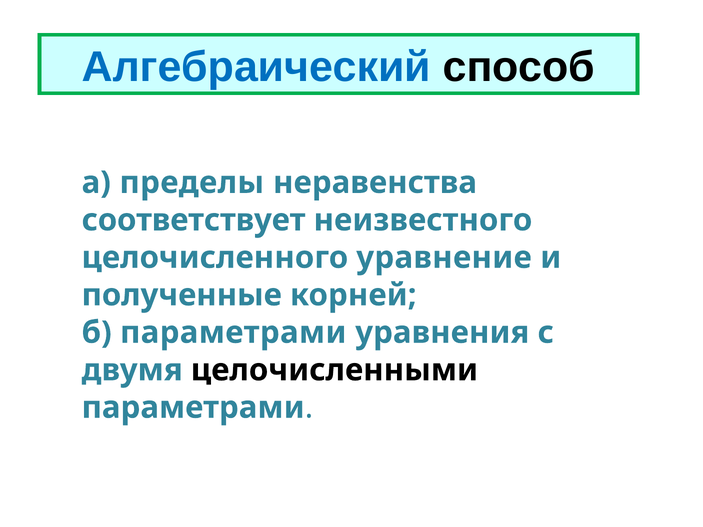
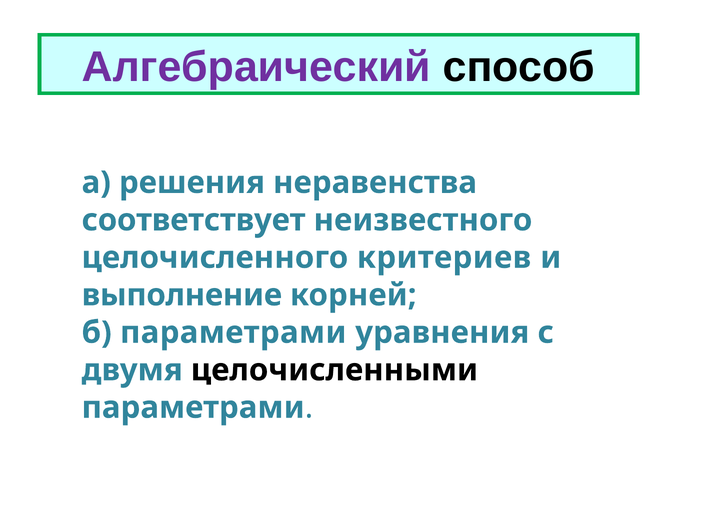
Алгебраический colour: blue -> purple
пределы: пределы -> решения
уравнение: уравнение -> критериев
полученные: полученные -> выполнение
